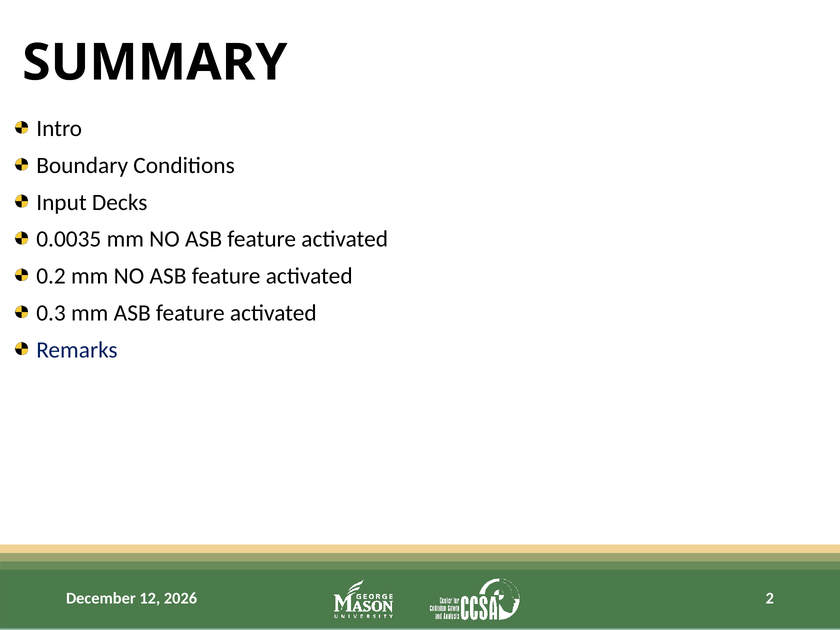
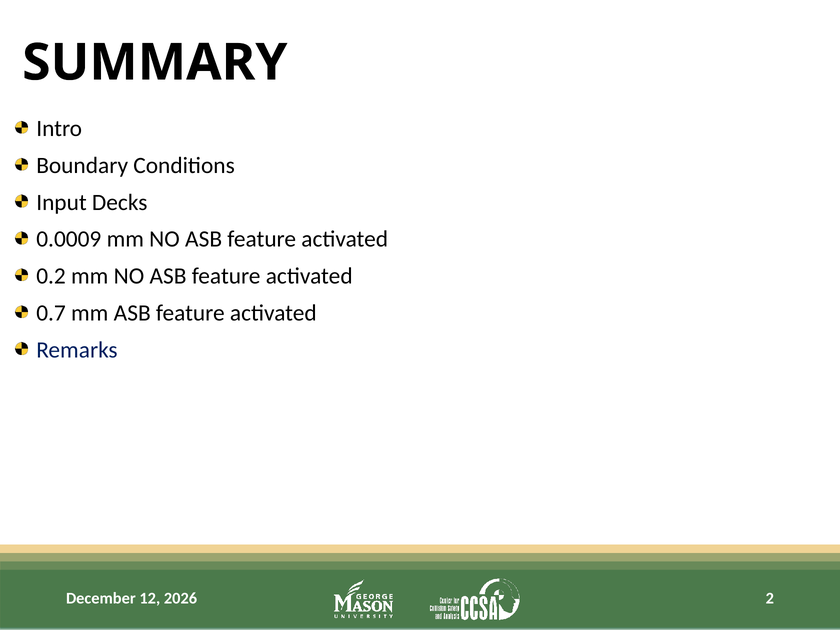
0.0035: 0.0035 -> 0.0009
0.3: 0.3 -> 0.7
